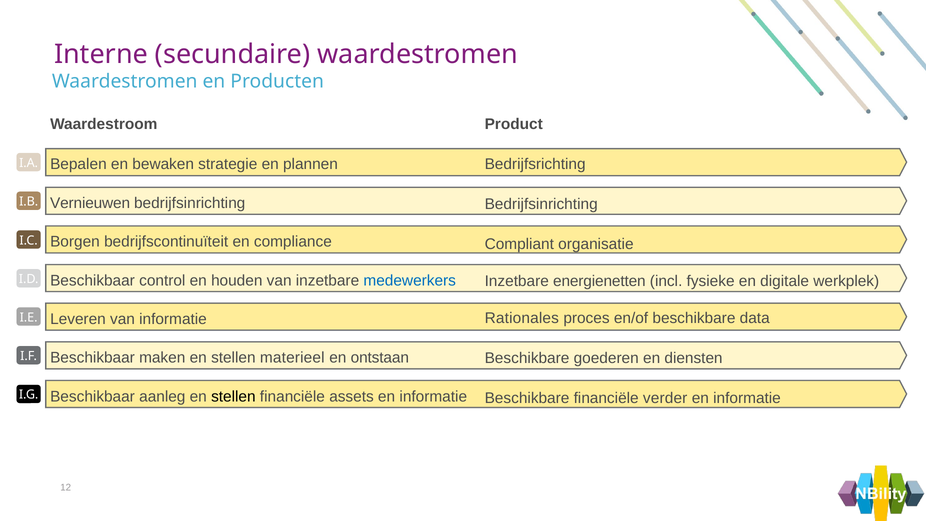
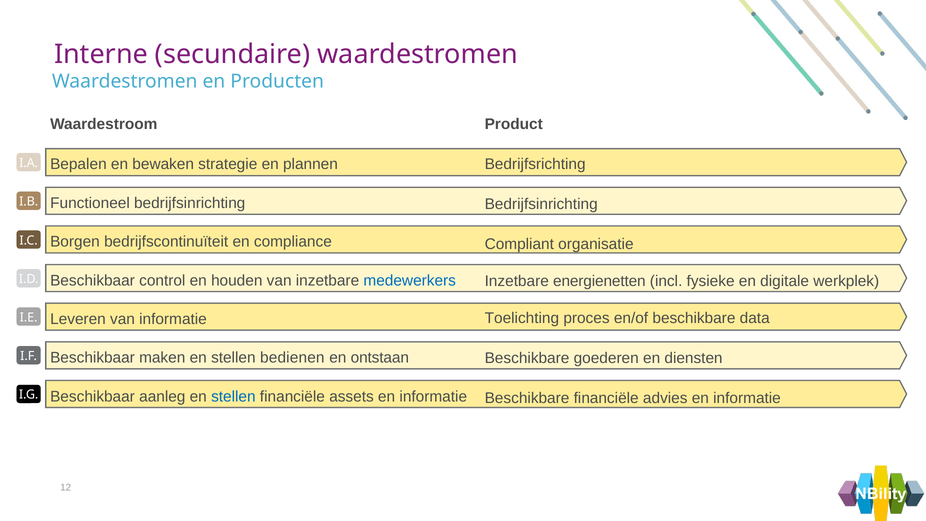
Vernieuwen: Vernieuwen -> Functioneel
Rationales: Rationales -> Toelichting
materieel: materieel -> bedienen
stellen at (233, 396) colour: black -> blue
verder: verder -> advies
